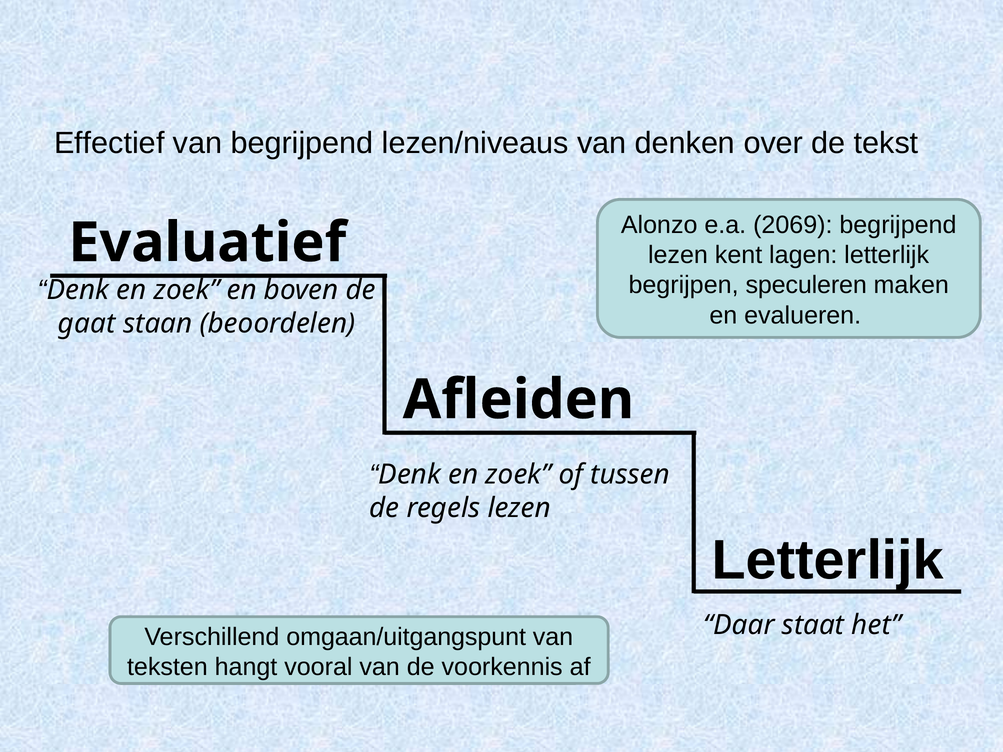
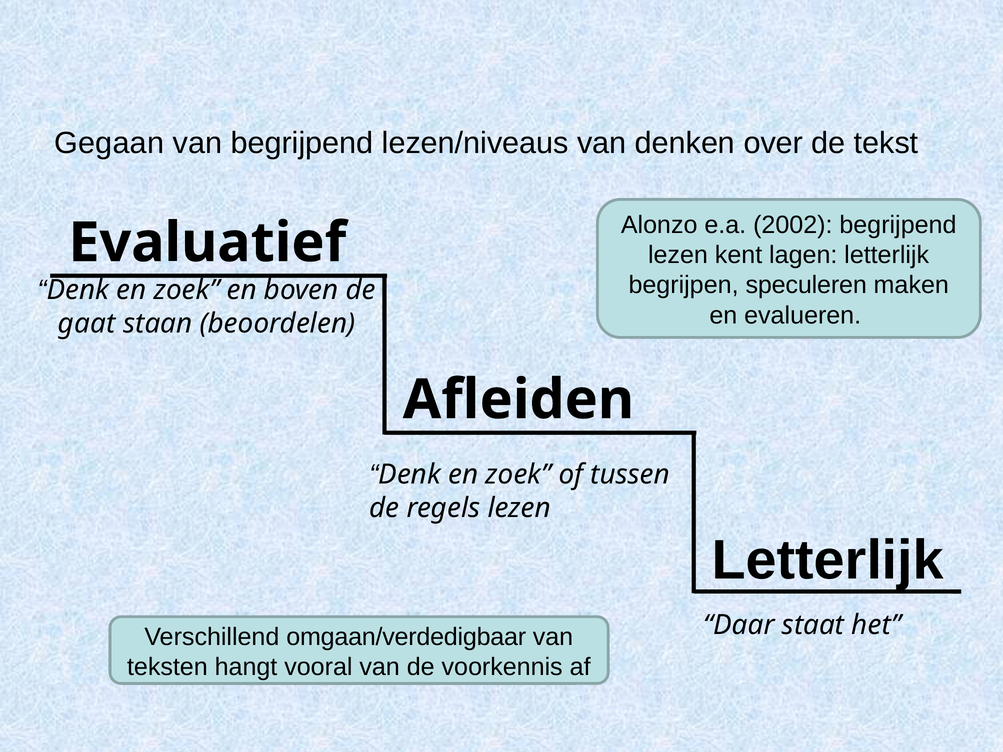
Effectief: Effectief -> Gegaan
2069: 2069 -> 2002
omgaan/uitgangspunt: omgaan/uitgangspunt -> omgaan/verdedigbaar
